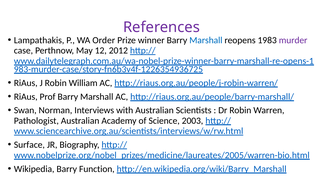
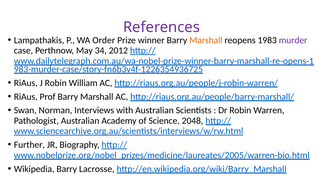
Marshall at (206, 40) colour: blue -> orange
12: 12 -> 34
2003: 2003 -> 2048
Surface: Surface -> Further
Function: Function -> Lacrosse
